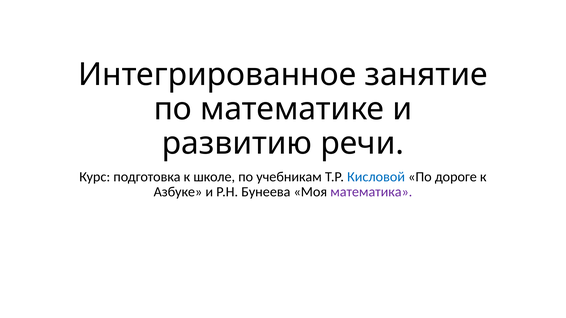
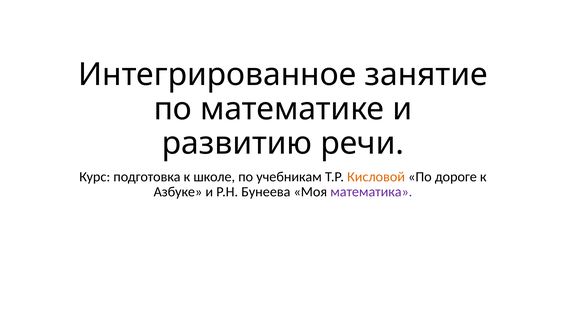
Кисловой colour: blue -> orange
